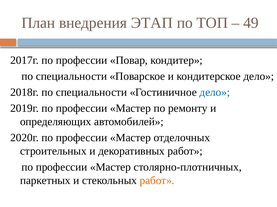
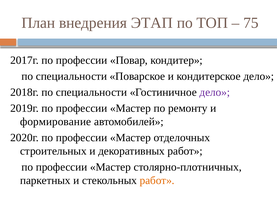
49: 49 -> 75
дело at (215, 93) colour: blue -> purple
определяющих: определяющих -> формирование
